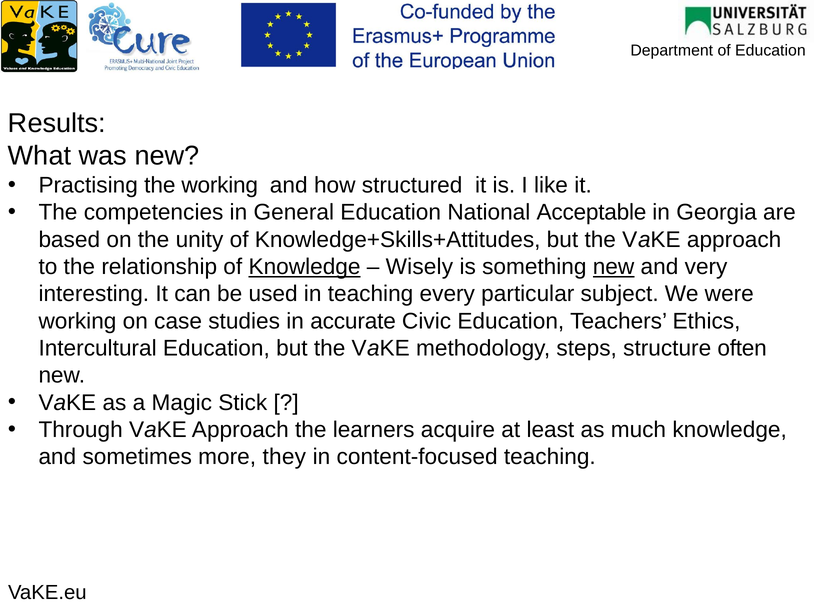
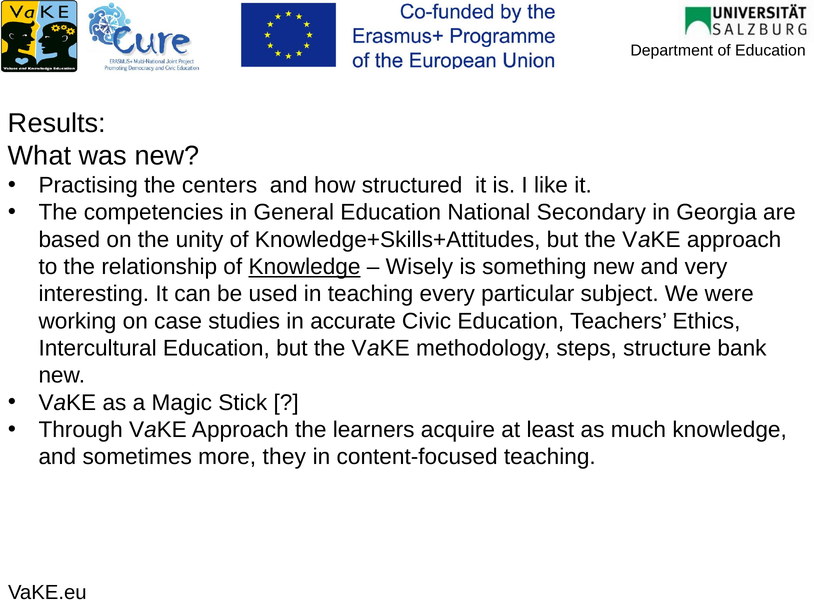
the working: working -> centers
Acceptable: Acceptable -> Secondary
new at (614, 267) underline: present -> none
often: often -> bank
